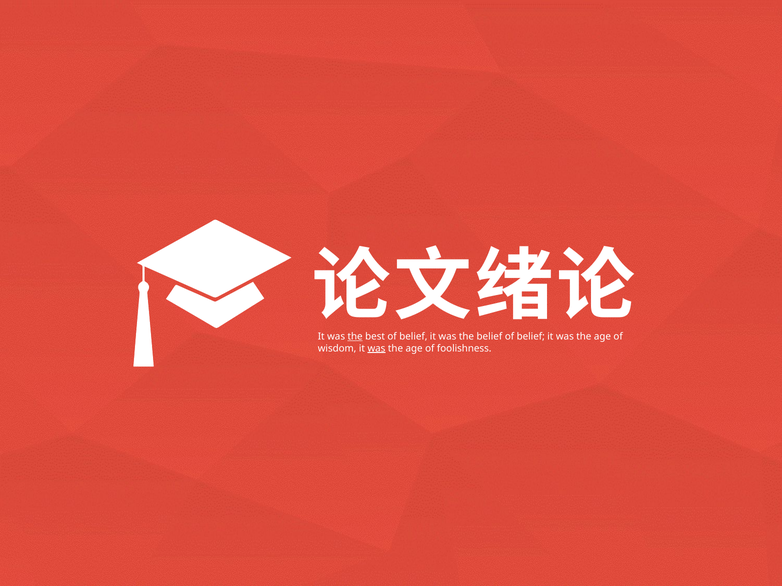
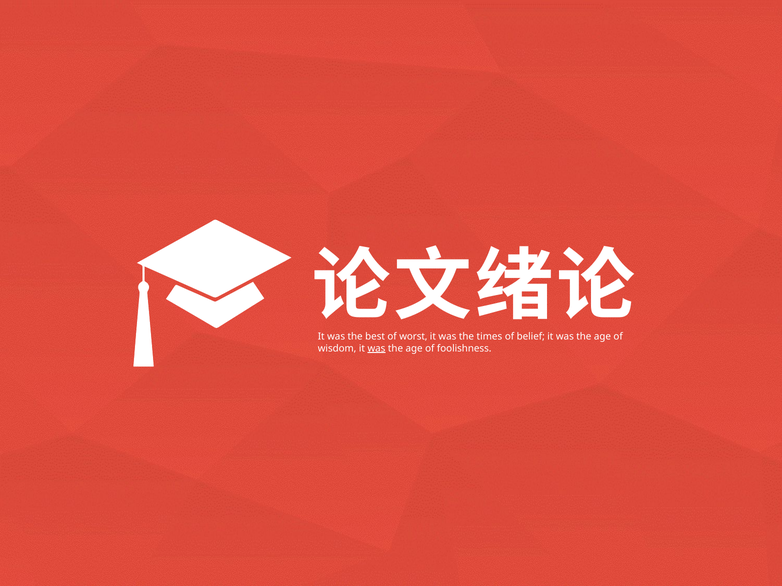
the at (355, 337) underline: present -> none
best of belief: belief -> worst
the belief: belief -> times
